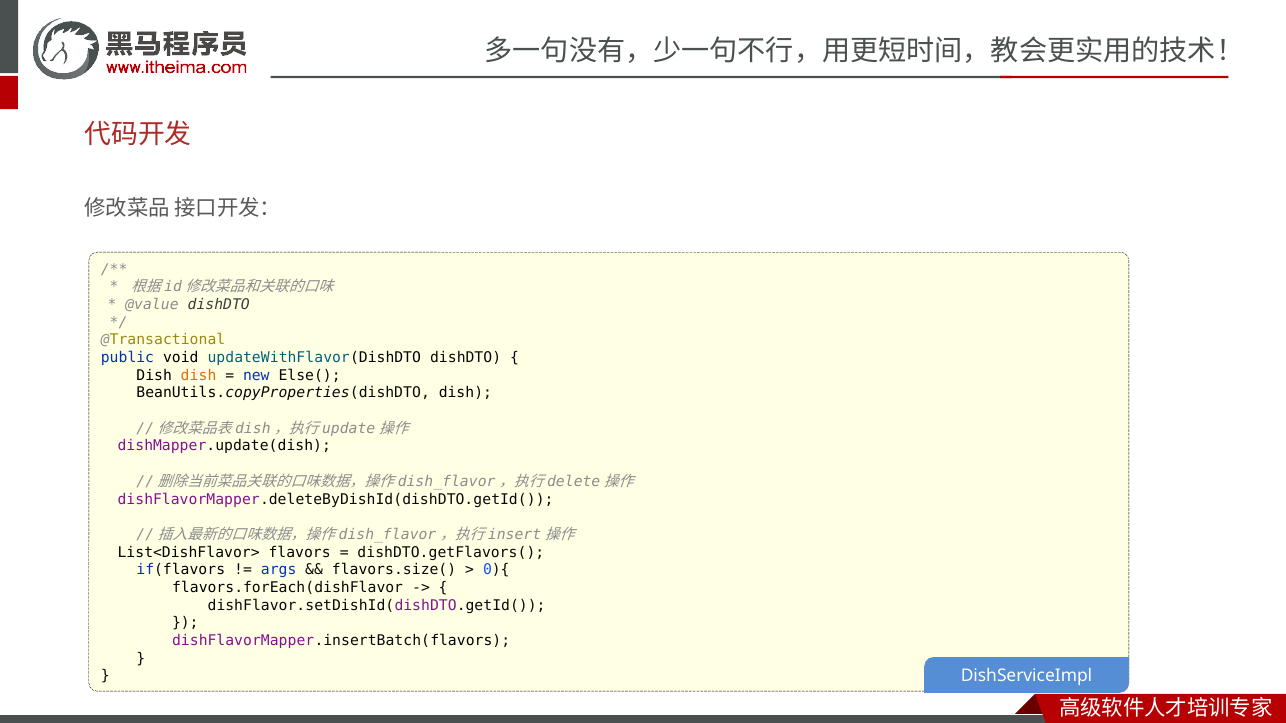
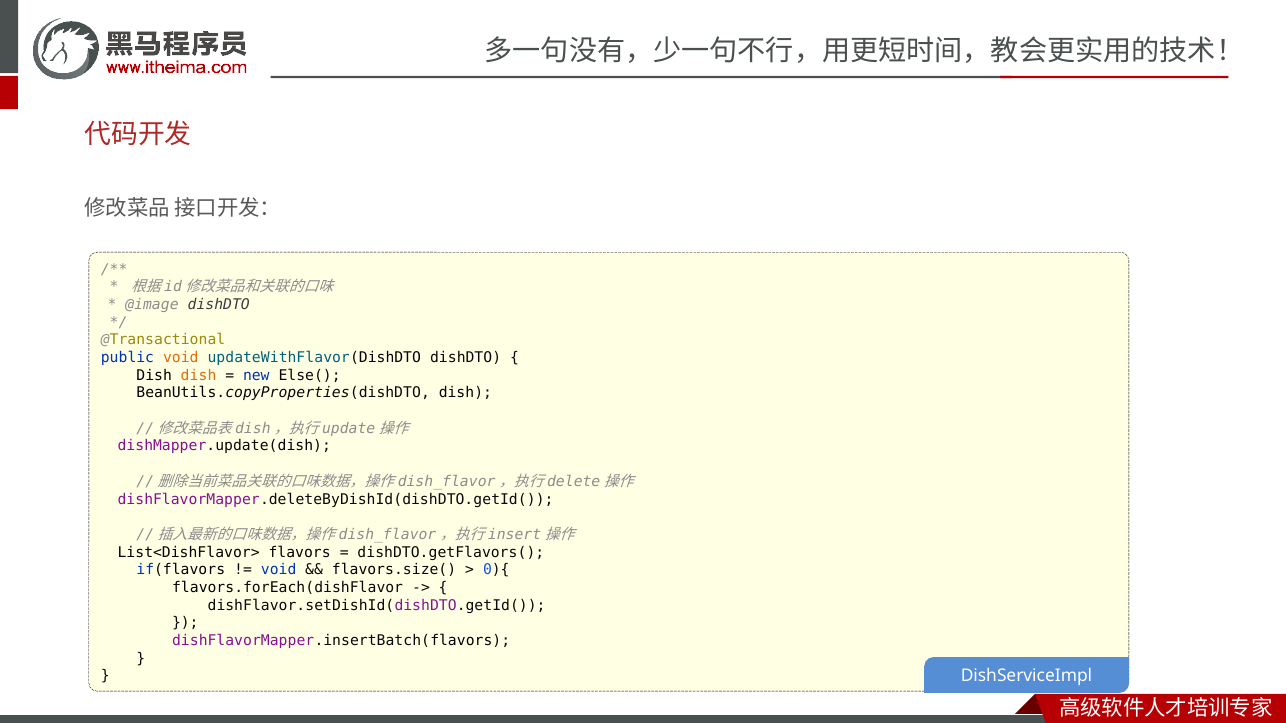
@value: @value -> @image
void at (181, 358) colour: black -> orange
args at (279, 570): args -> void
